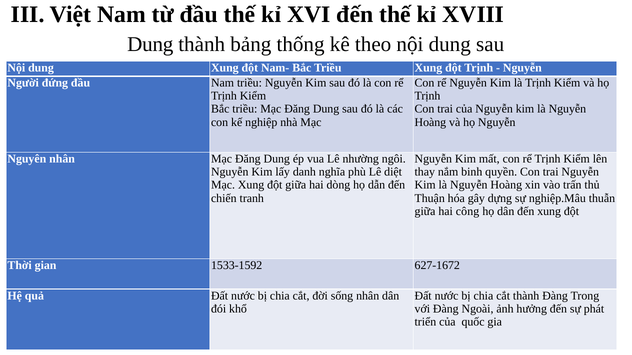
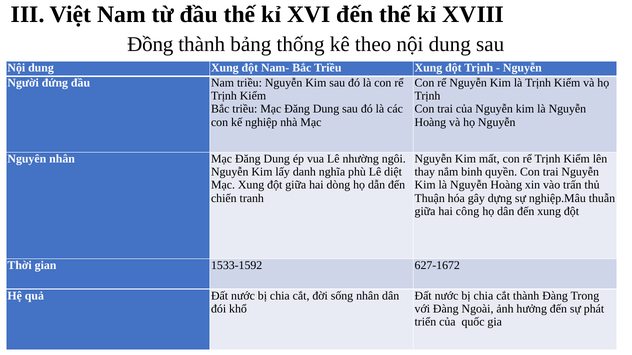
Dung at (150, 44): Dung -> Đồng
